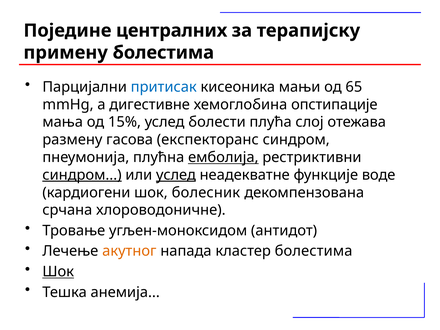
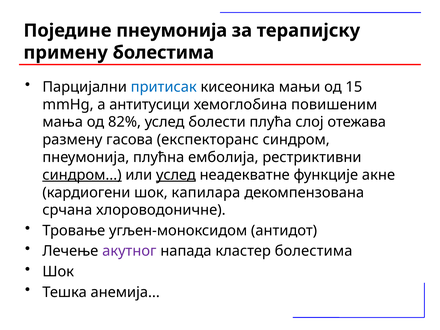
Поједине централних: централних -> пнеумонија
65: 65 -> 15
дигестивне: дигестивне -> антитусици
опстипације: опстипације -> повишеним
15%: 15% -> 82%
емболија underline: present -> none
воде: воде -> акне
болесник: болесник -> капилара
акутног colour: orange -> purple
Шок at (58, 272) underline: present -> none
